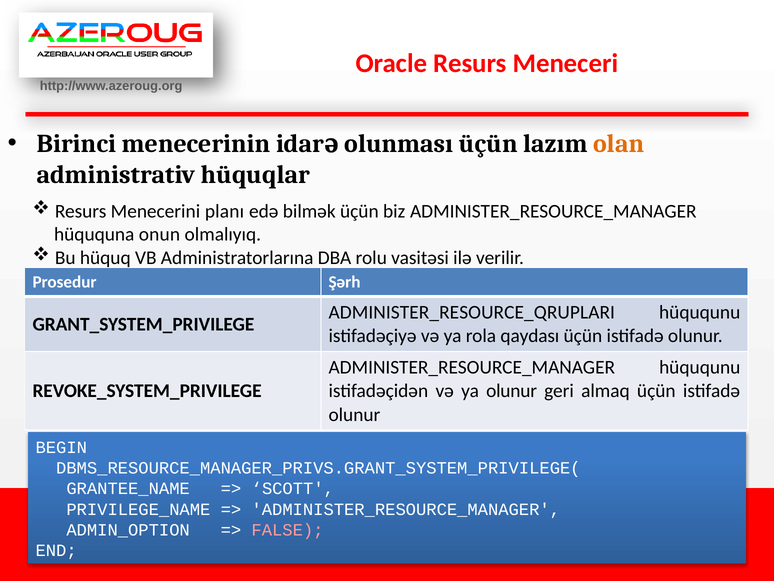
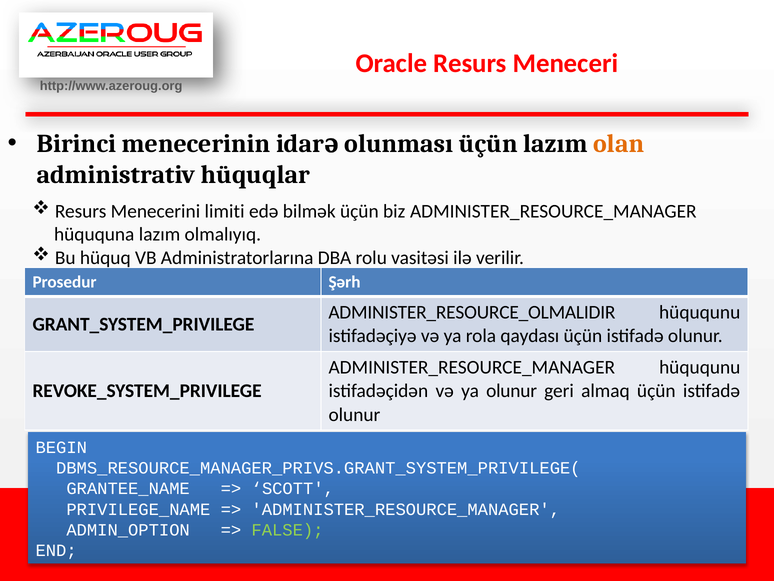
planı: planı -> limiti
hüququna onun: onun -> lazım
ADMINISTER_RESOURCE_QRUPLARI: ADMINISTER_RESOURCE_QRUPLARI -> ADMINISTER_RESOURCE_OLMALIDIR
FALSE colour: pink -> light green
